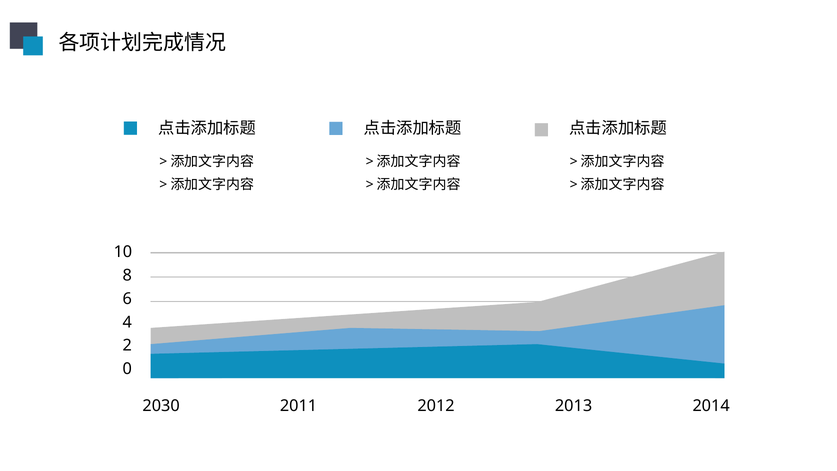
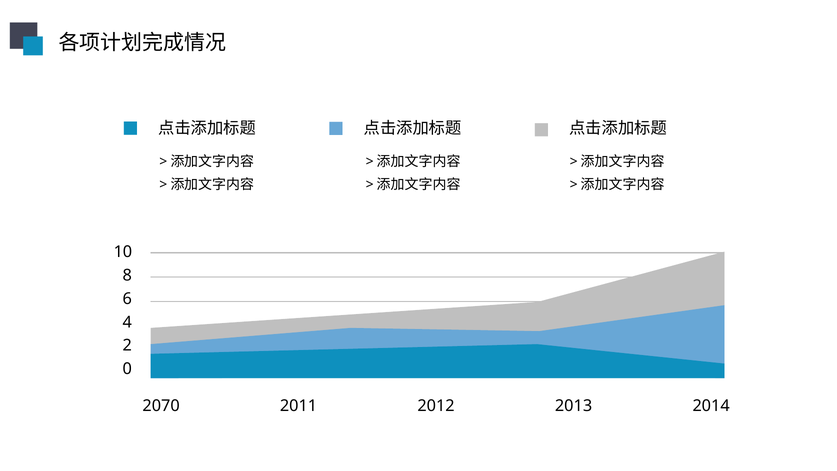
2030: 2030 -> 2070
